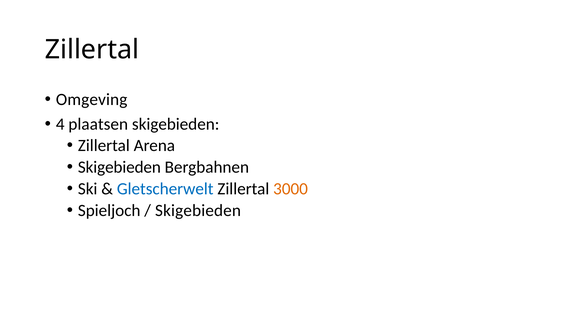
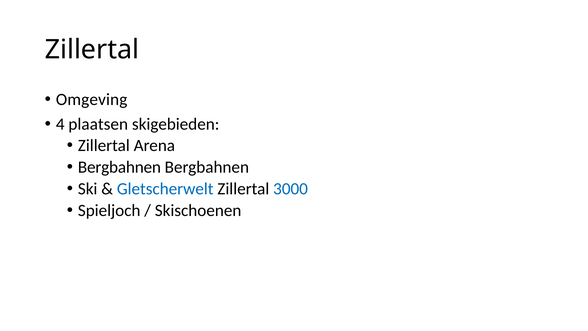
Skigebieden at (119, 167): Skigebieden -> Bergbahnen
3000 colour: orange -> blue
Skigebieden at (198, 210): Skigebieden -> Skischoenen
